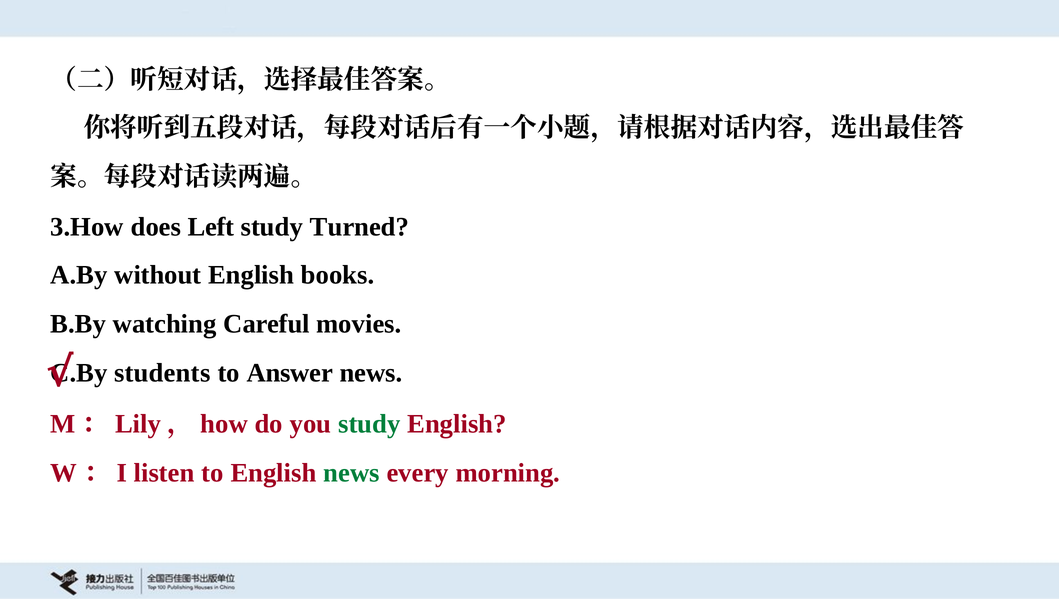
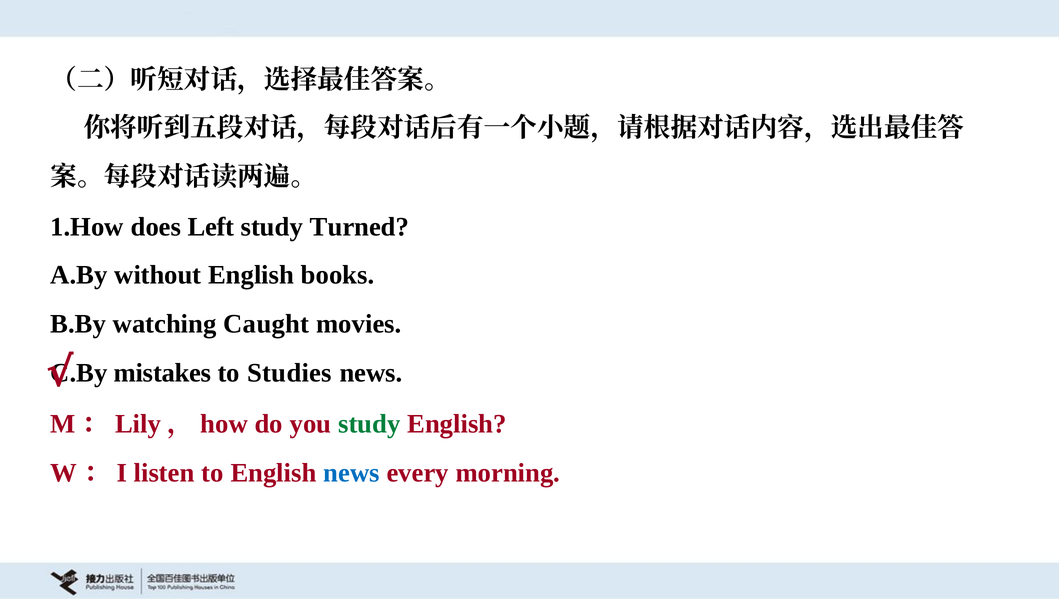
3.How: 3.How -> 1.How
Careful: Careful -> Caught
students: students -> mistakes
Answer: Answer -> Studies
news at (352, 473) colour: green -> blue
